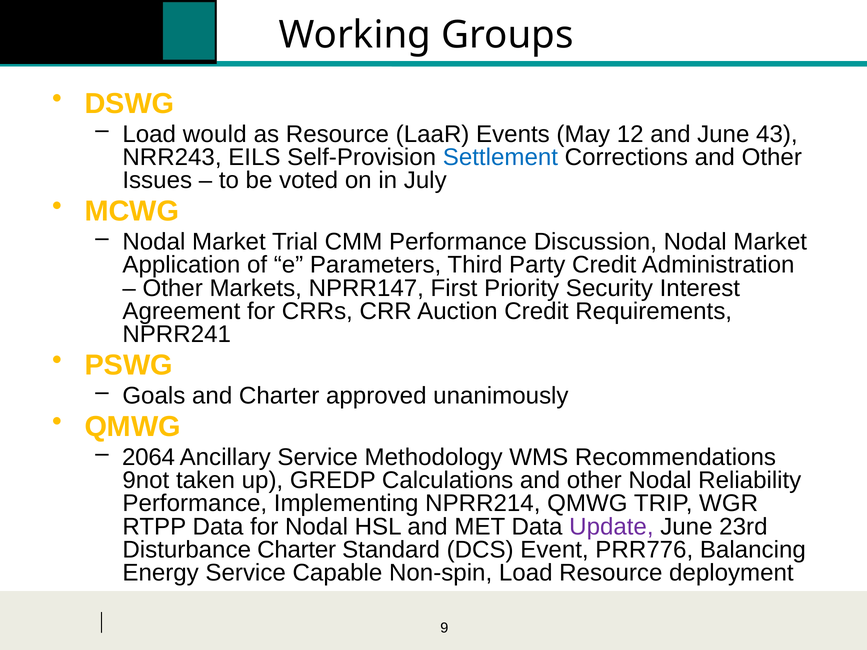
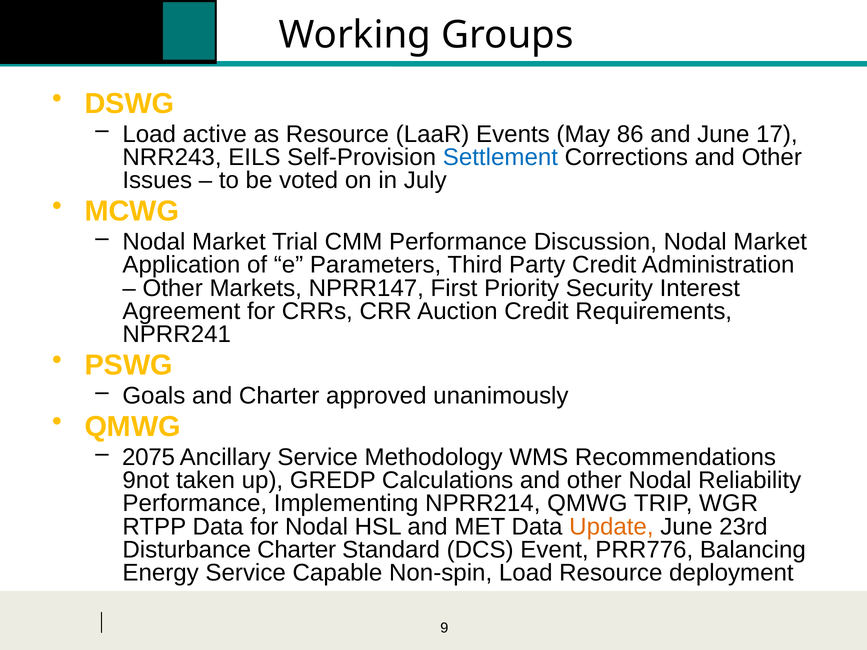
would: would -> active
12: 12 -> 86
43: 43 -> 17
2064: 2064 -> 2075
Update colour: purple -> orange
